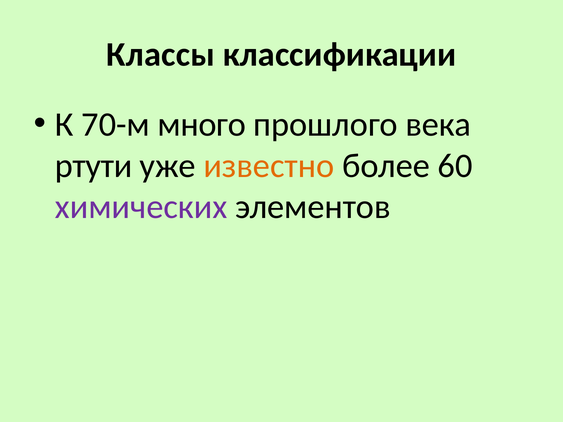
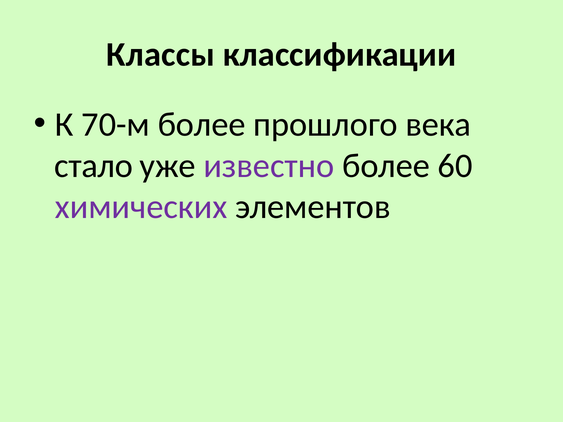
70-м много: много -> более
ртути: ртути -> стало
известно colour: orange -> purple
